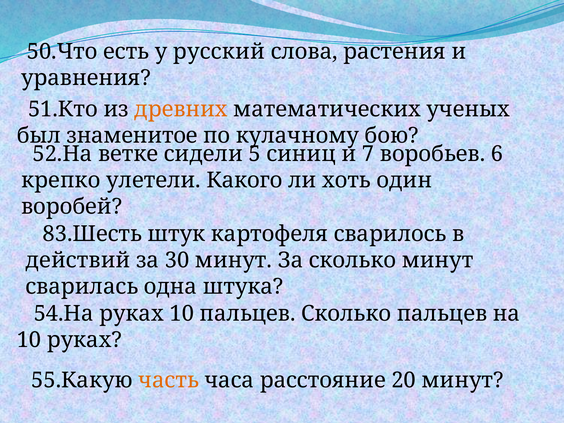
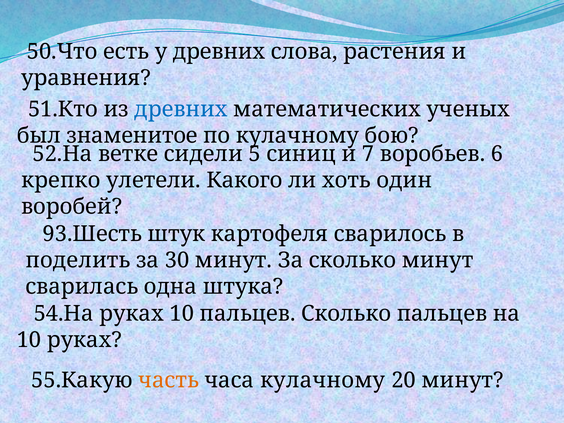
у русский: русский -> древних
древних at (181, 109) colour: orange -> blue
83.Шесть: 83.Шесть -> 93.Шесть
действий: действий -> поделить
часа расстояние: расстояние -> кулачному
